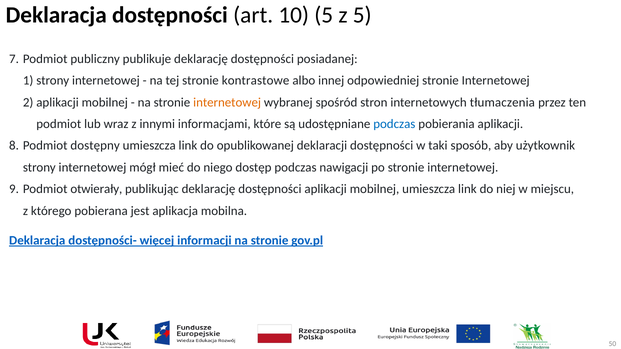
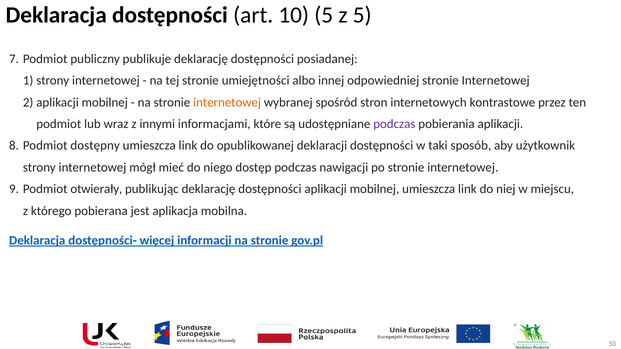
kontrastowe: kontrastowe -> umiejętności
tłumaczenia: tłumaczenia -> kontrastowe
podczas at (394, 124) colour: blue -> purple
